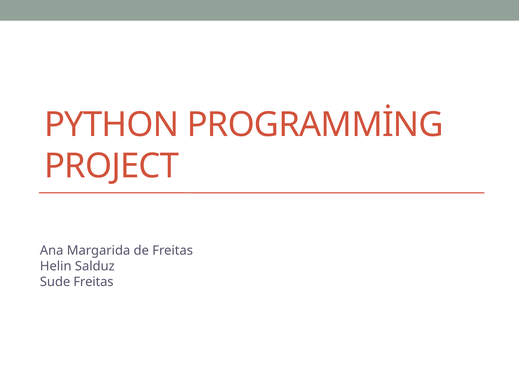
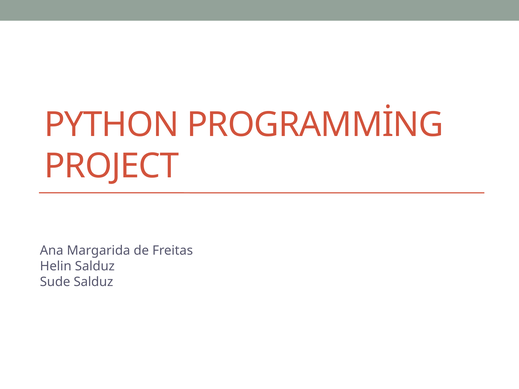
Sude Freitas: Freitas -> Salduz
